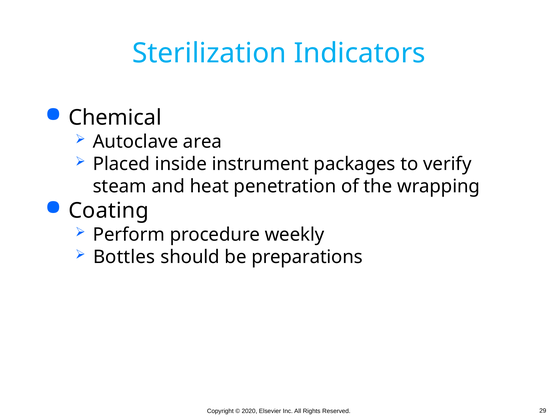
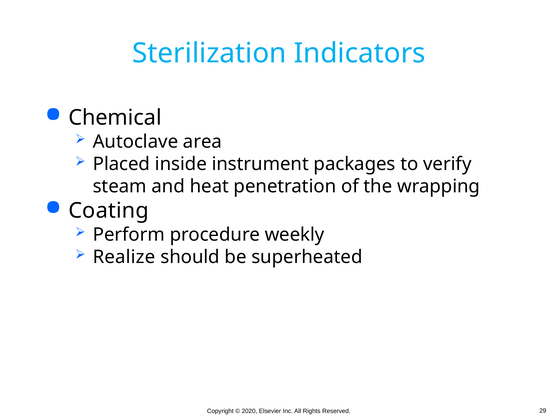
Bottles: Bottles -> Realize
preparations: preparations -> superheated
